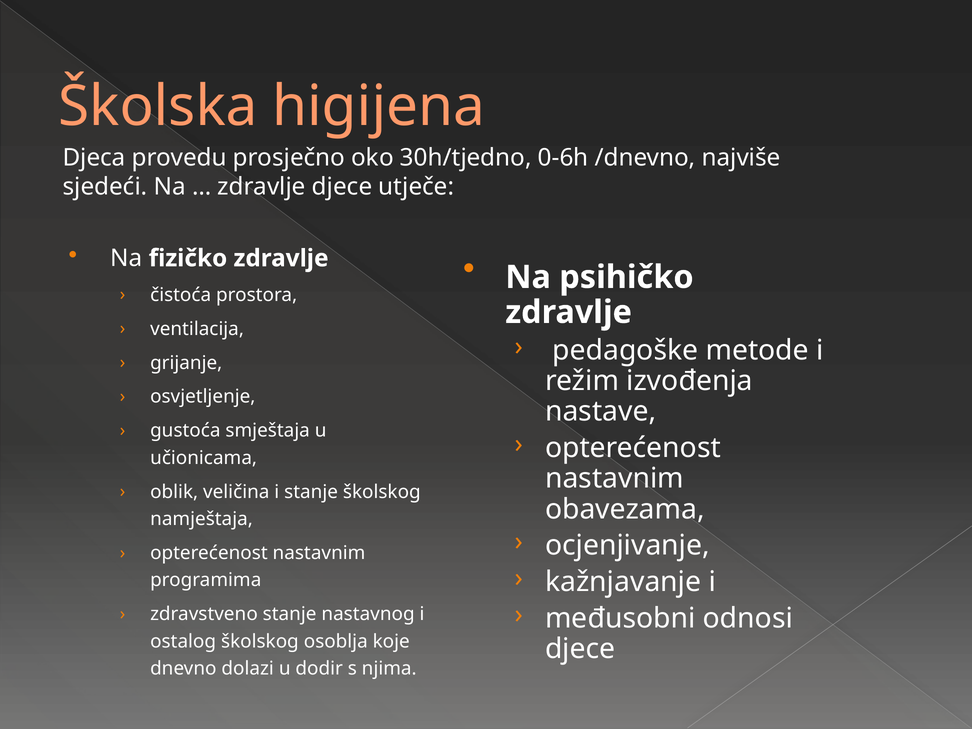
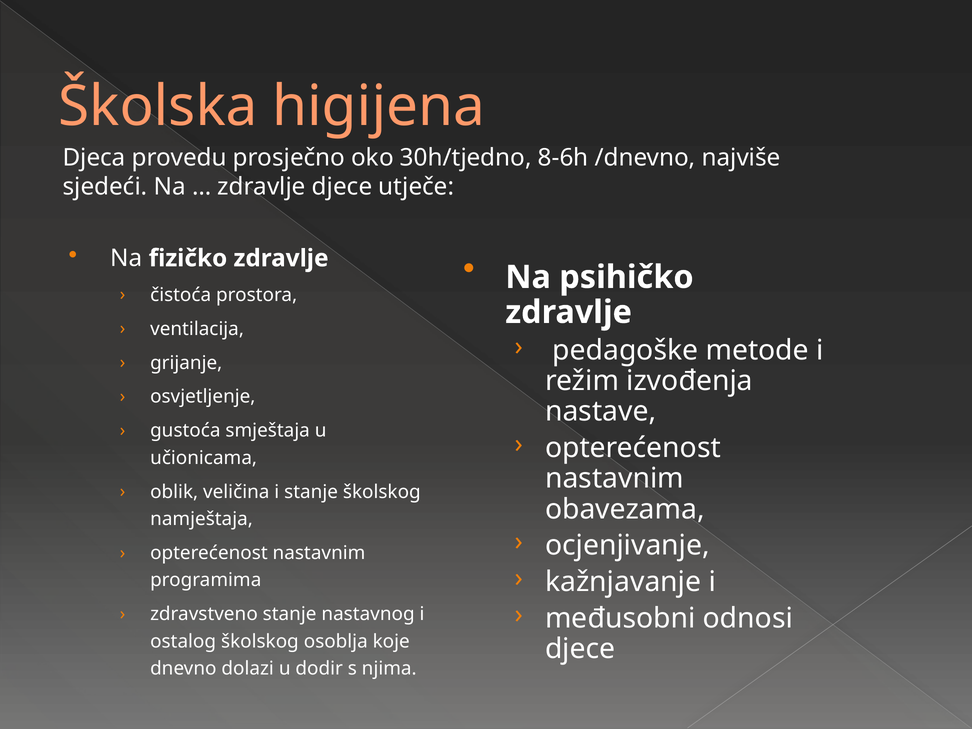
0-6h: 0-6h -> 8-6h
